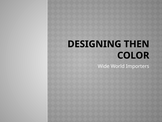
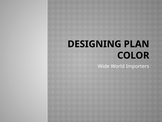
THEN: THEN -> PLAN
